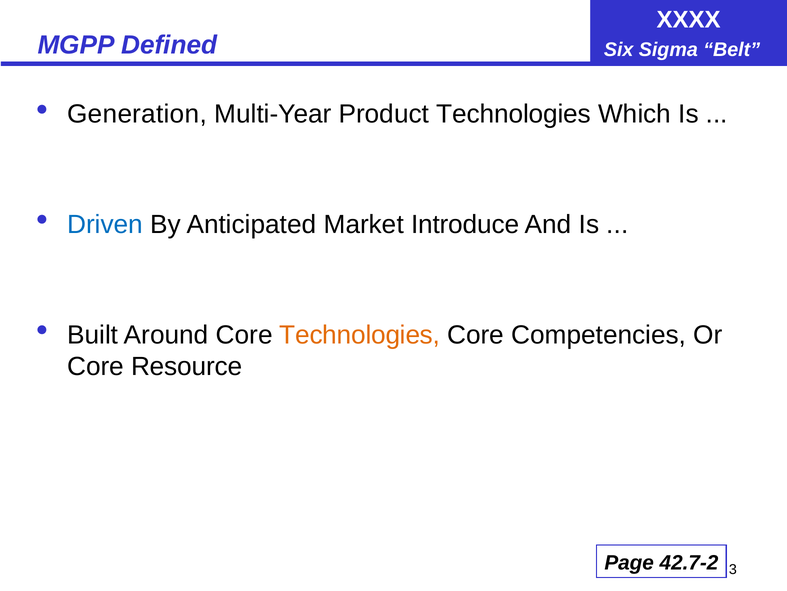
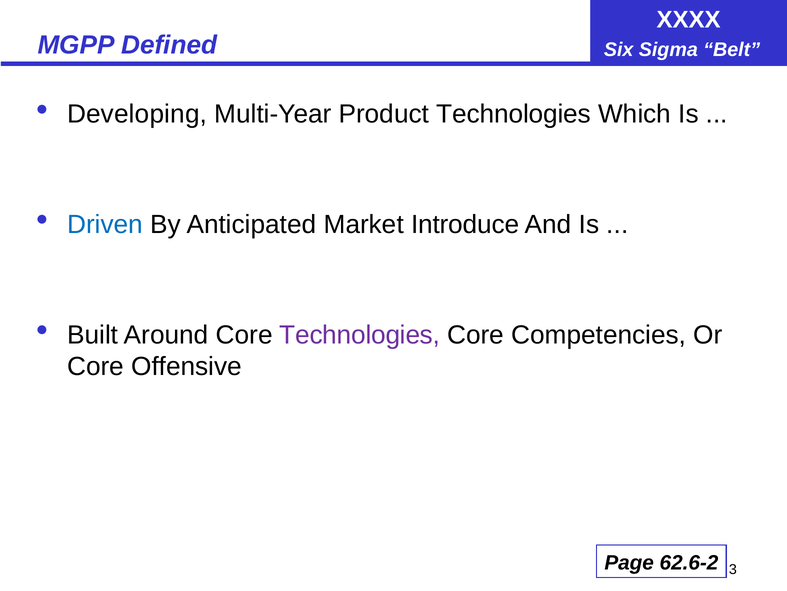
Generation: Generation -> Developing
Technologies at (360, 334) colour: orange -> purple
Resource: Resource -> Offensive
42.7-2: 42.7-2 -> 62.6-2
